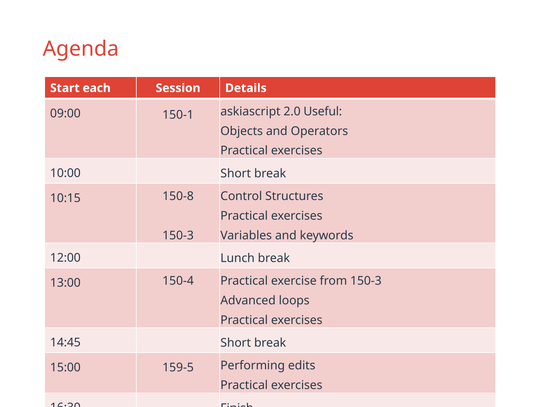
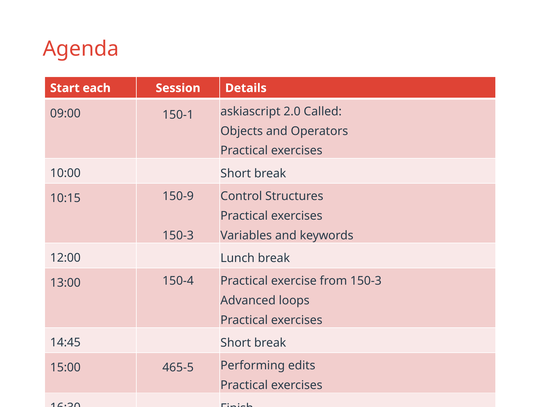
Useful: Useful -> Called
150-8: 150-8 -> 150-9
159-5: 159-5 -> 465-5
